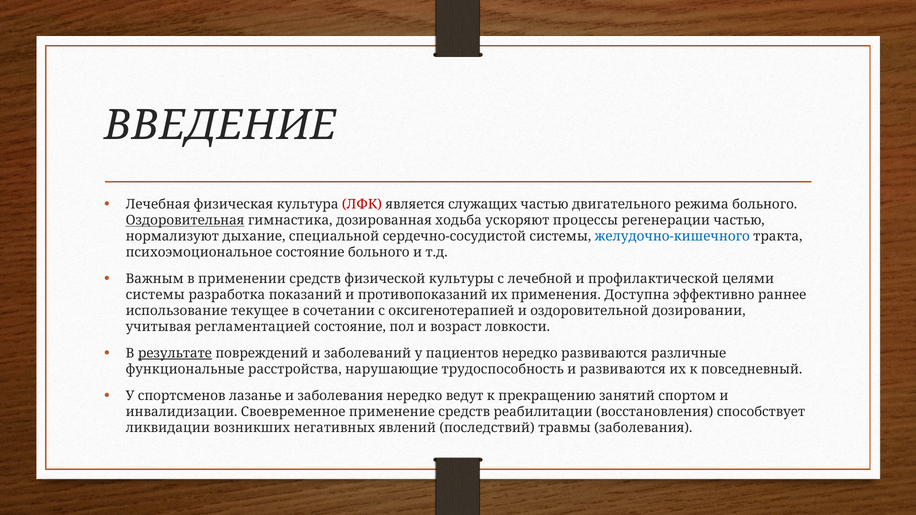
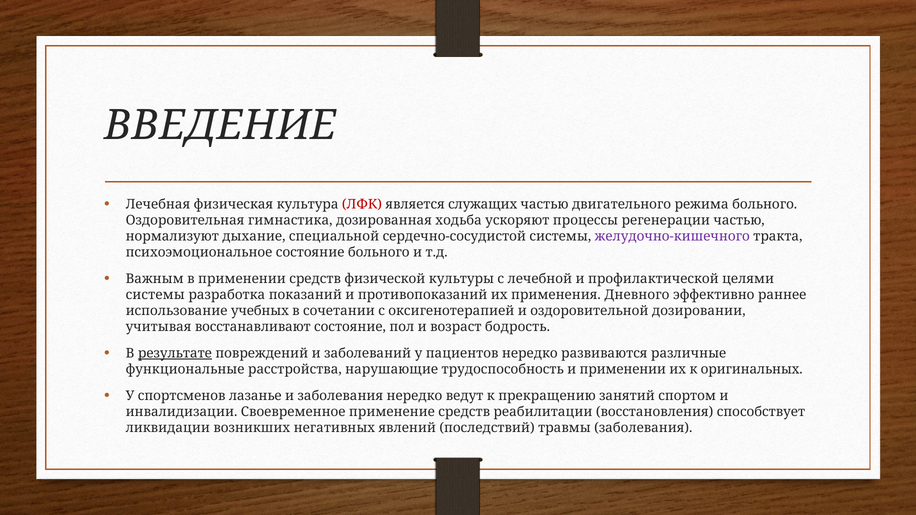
Оздоровительная underline: present -> none
желудочно-кишечного colour: blue -> purple
Доступна: Доступна -> Дневного
текущее: текущее -> учебных
регламентацией: регламентацией -> восстанавливают
ловкости: ловкости -> бодрость
и развиваются: развиваются -> применении
повседневный: повседневный -> оригинальных
